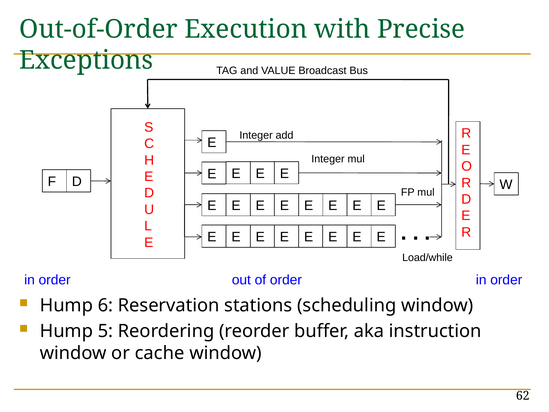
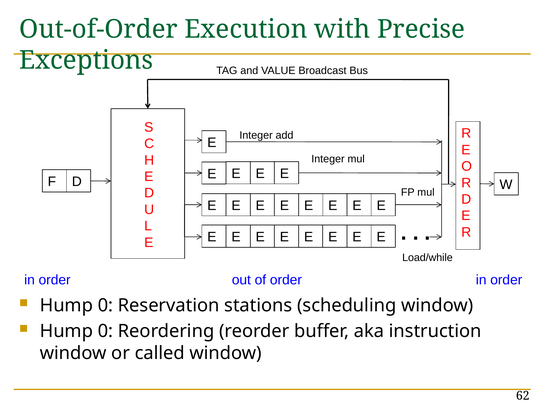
6 at (105, 305): 6 -> 0
5 at (105, 331): 5 -> 0
cache: cache -> called
